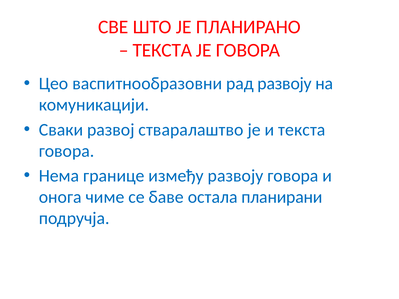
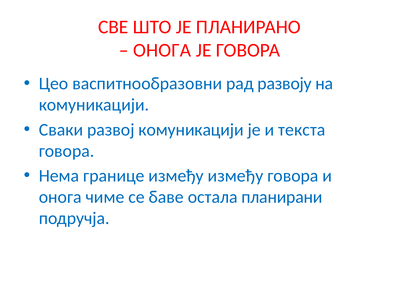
ТЕКСТА at (162, 50): ТЕКСТА -> ОНОГА
развој стваралаштво: стваралаштво -> комуникацији
између развоју: развоју -> између
